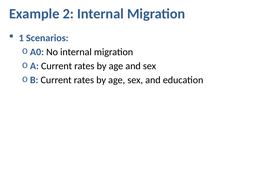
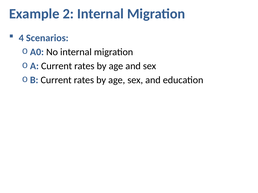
1: 1 -> 4
